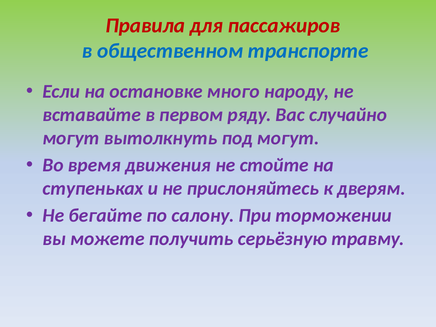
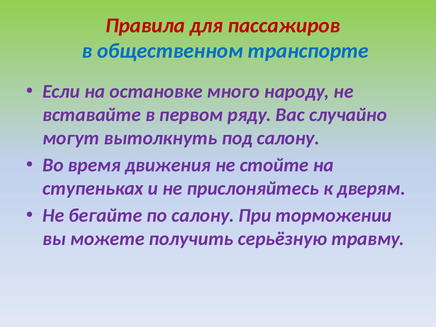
под могут: могут -> салону
